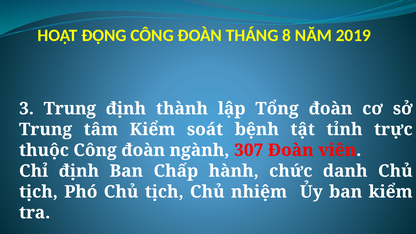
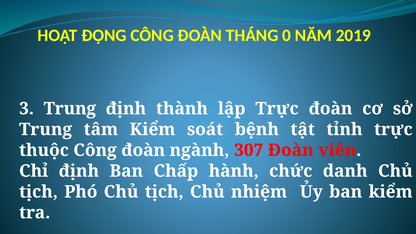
8: 8 -> 0
lập Tổng: Tổng -> Trực
